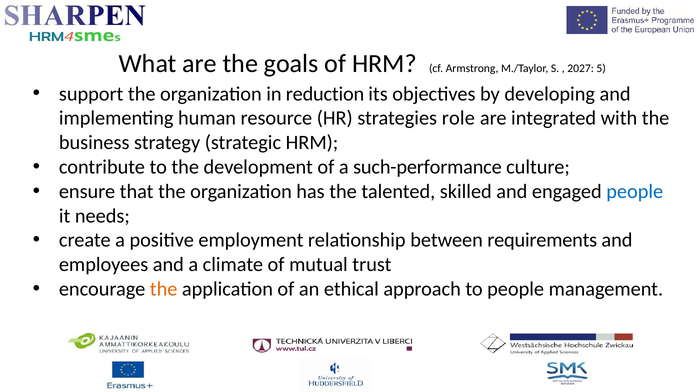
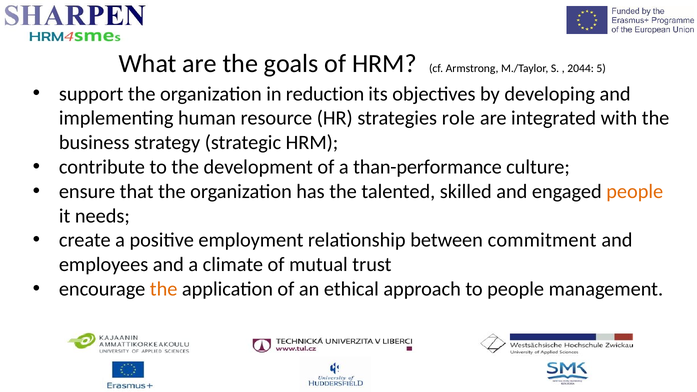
2027: 2027 -> 2044
such-performance: such-performance -> than-performance
people at (635, 191) colour: blue -> orange
requirements: requirements -> commitment
